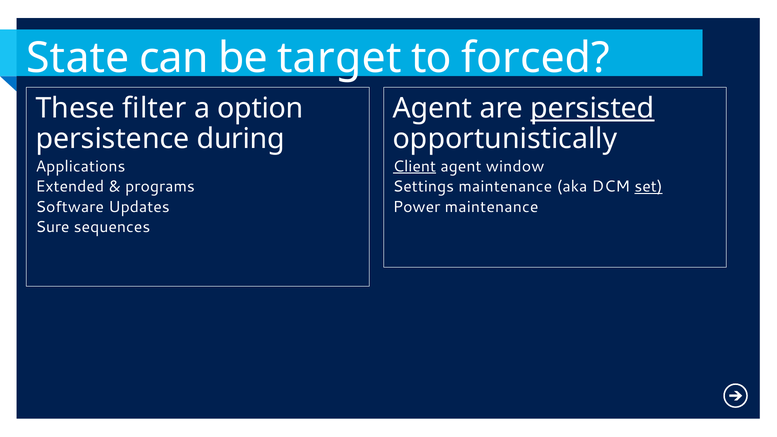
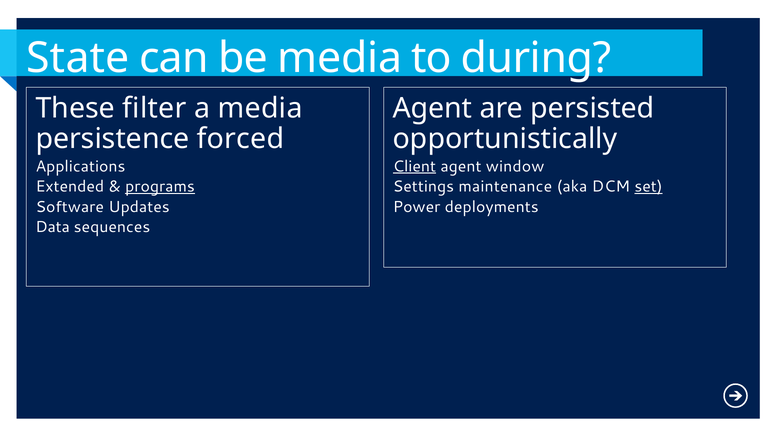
be target: target -> media
forced: forced -> during
a option: option -> media
persisted underline: present -> none
during: during -> forced
programs underline: none -> present
Power maintenance: maintenance -> deployments
Sure: Sure -> Data
